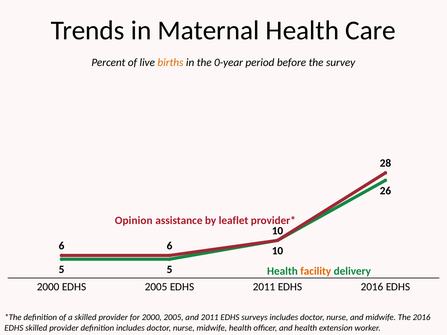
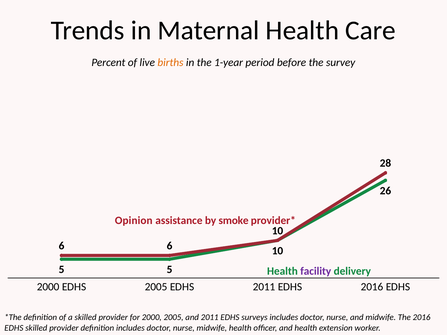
0-year: 0-year -> 1-year
leaflet: leaflet -> smoke
facility colour: orange -> purple
